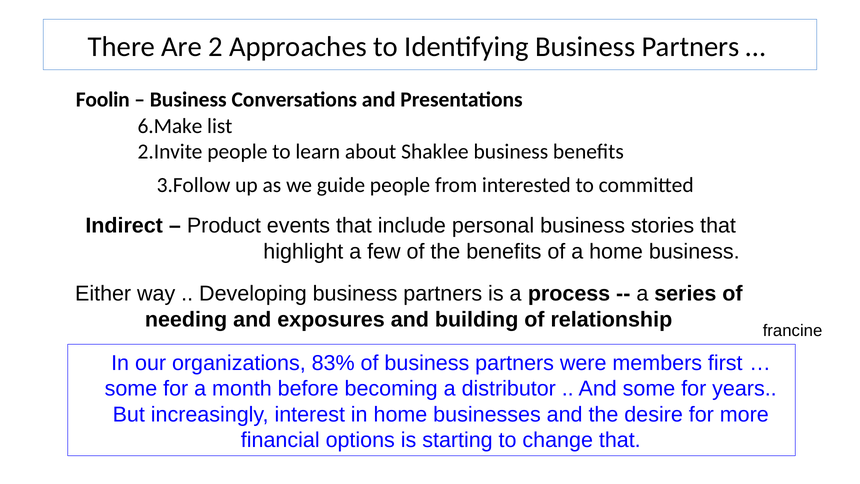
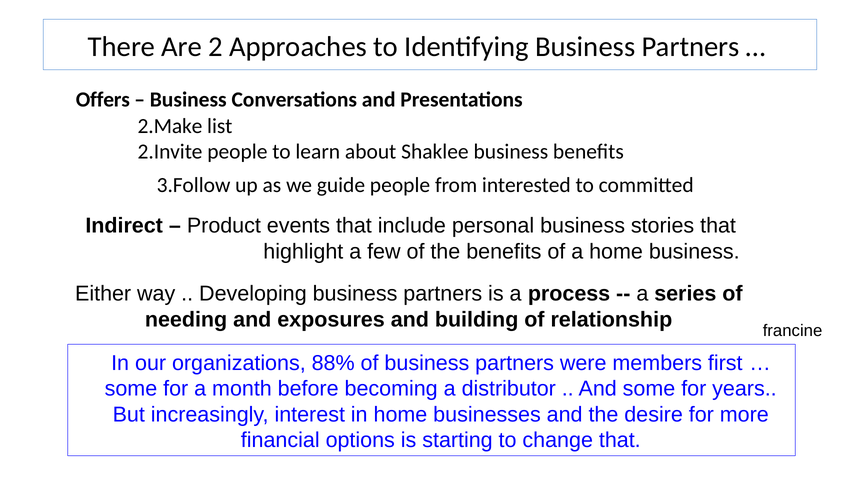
Foolin: Foolin -> Offers
6.Make: 6.Make -> 2.Make
83%: 83% -> 88%
